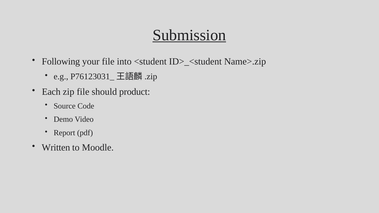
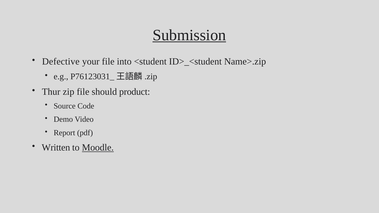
Following: Following -> Defective
Each: Each -> Thur
Moodle underline: none -> present
